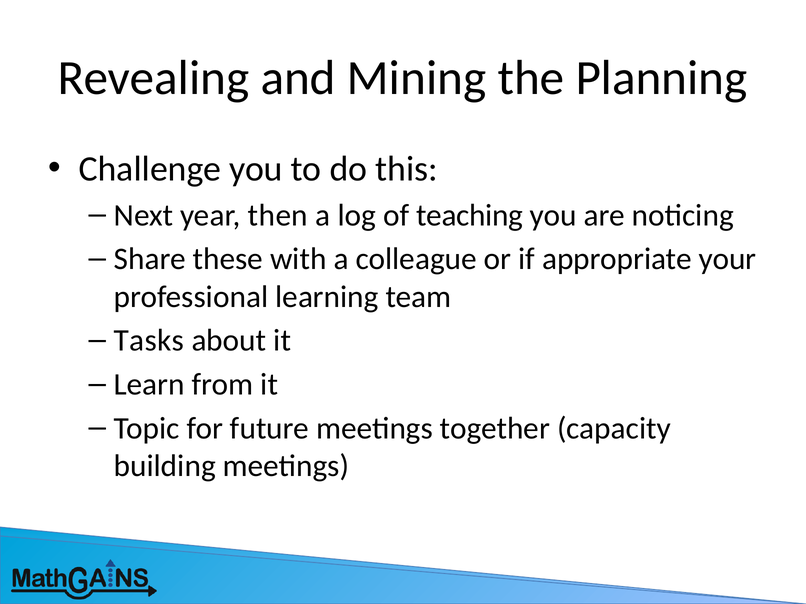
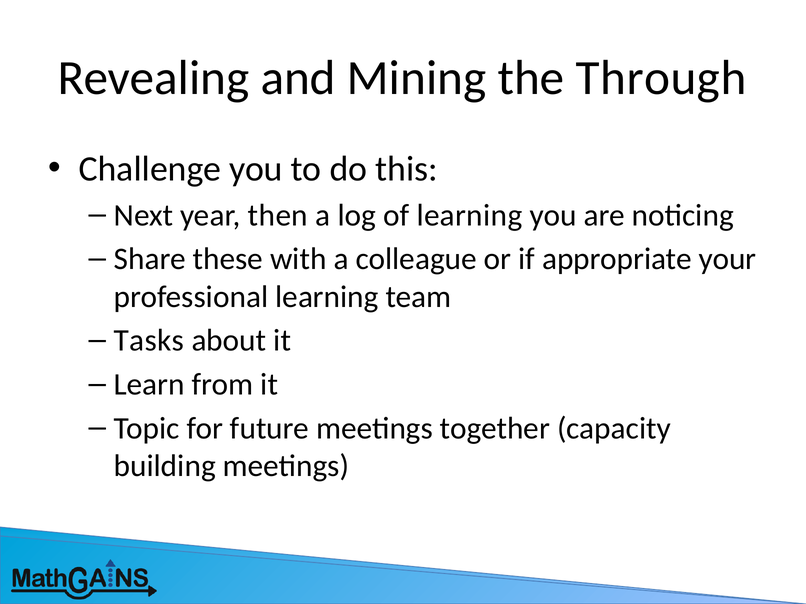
Planning: Planning -> Through
of teaching: teaching -> learning
